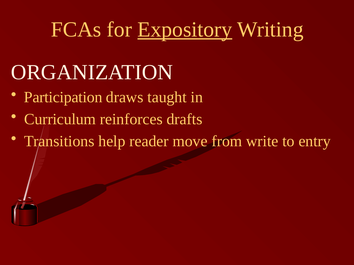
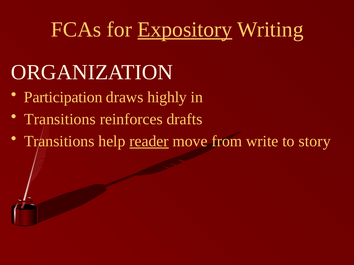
taught: taught -> highly
Curriculum at (60, 120): Curriculum -> Transitions
reader underline: none -> present
entry: entry -> story
